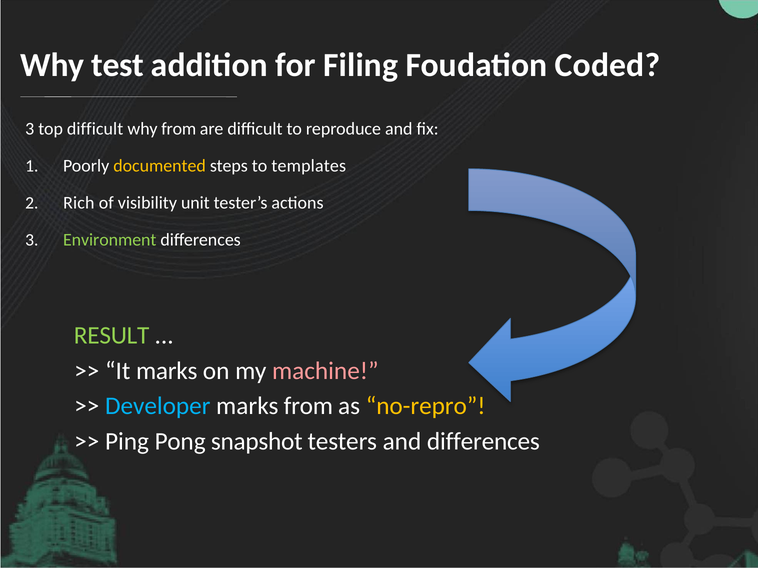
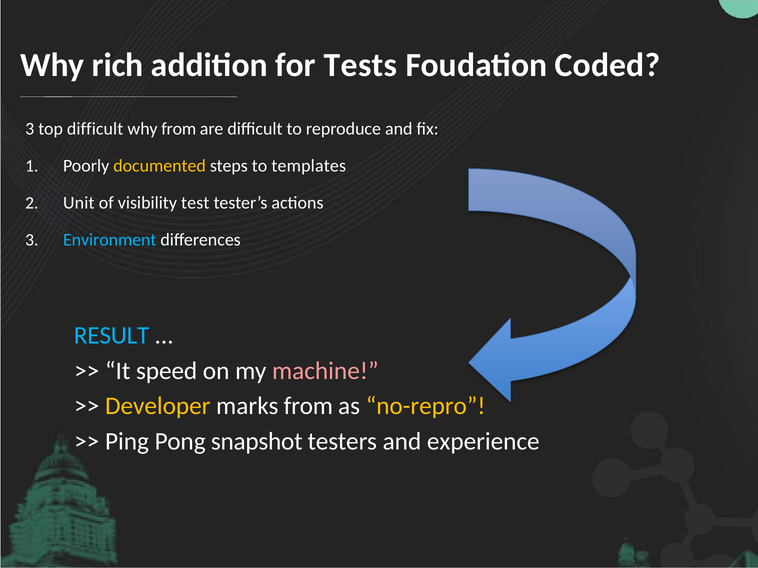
test: test -> rich
Filing: Filing -> Tests
Rich: Rich -> Unit
unit: unit -> test
Environment colour: light green -> light blue
RESULT colour: light green -> light blue
It marks: marks -> speed
Developer colour: light blue -> yellow
and differences: differences -> experience
